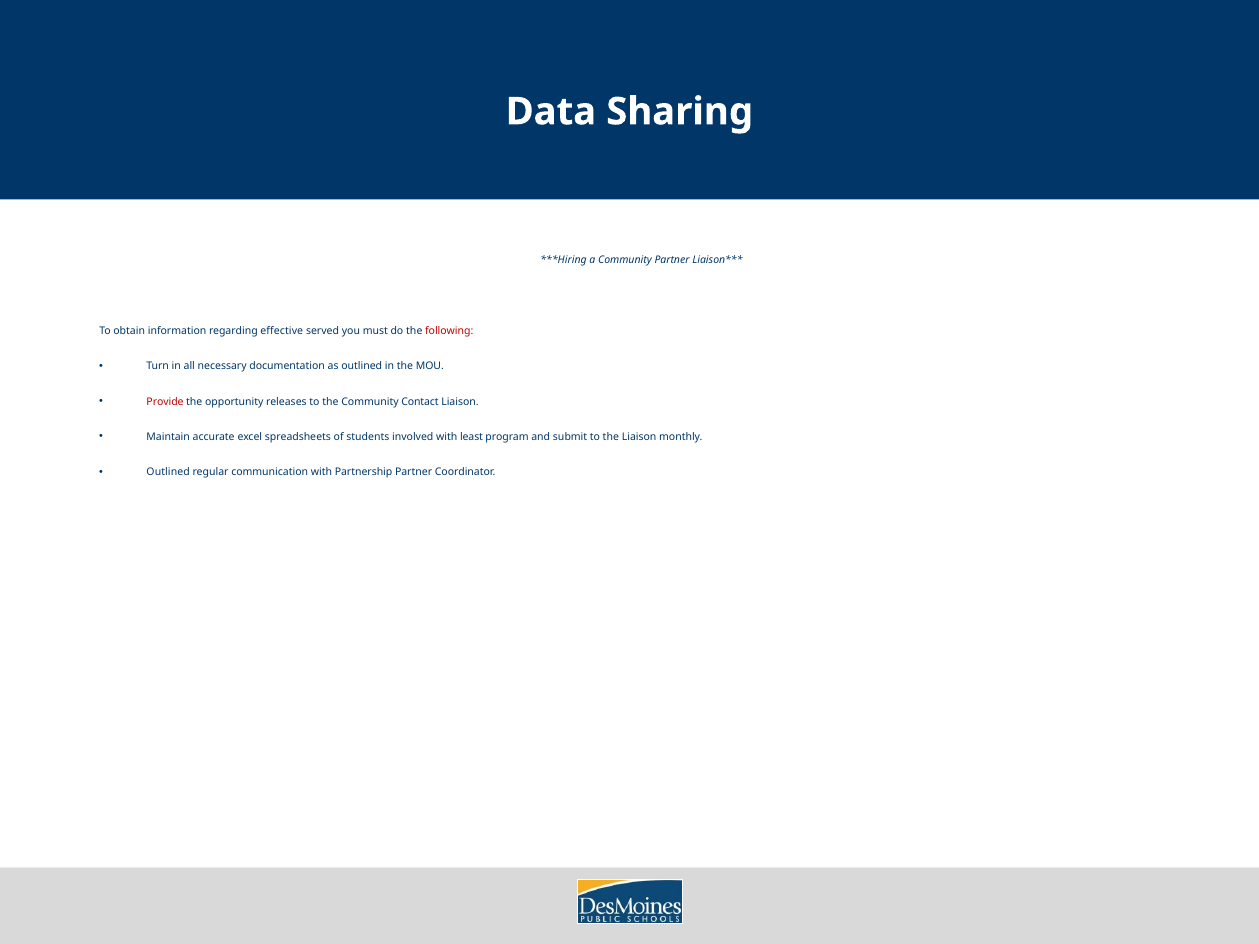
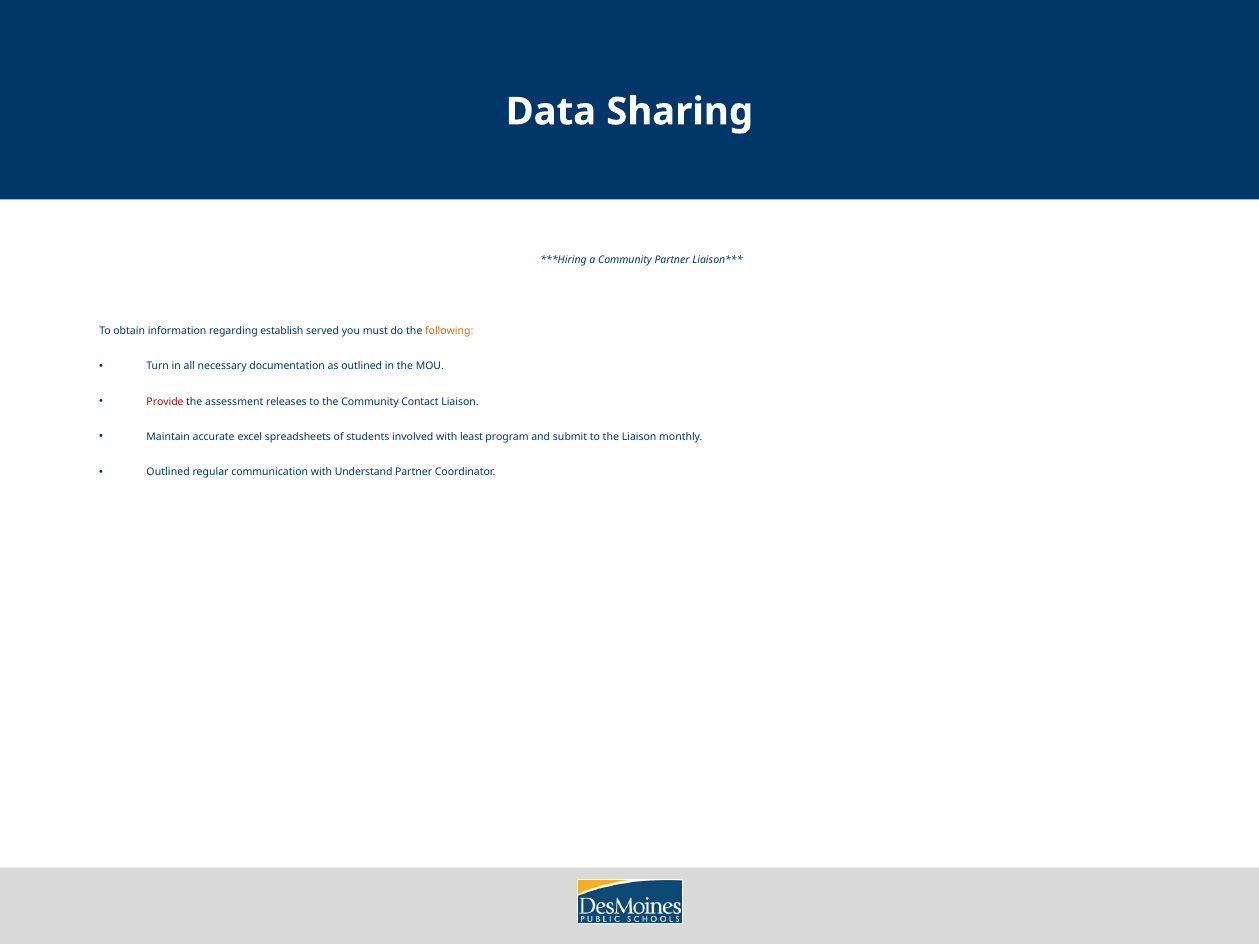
effective: effective -> establish
following colour: red -> orange
opportunity: opportunity -> assessment
Partnership: Partnership -> Understand
